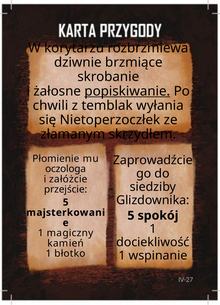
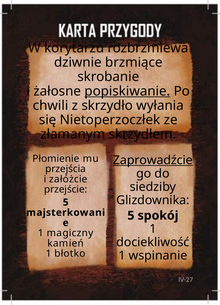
temblak: temblak -> skrzydło
Zaprowadźcie underline: none -> present
oczologa: oczologa -> przejścia
